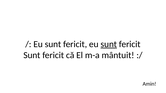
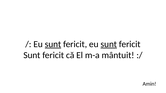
sunt at (53, 44) underline: none -> present
